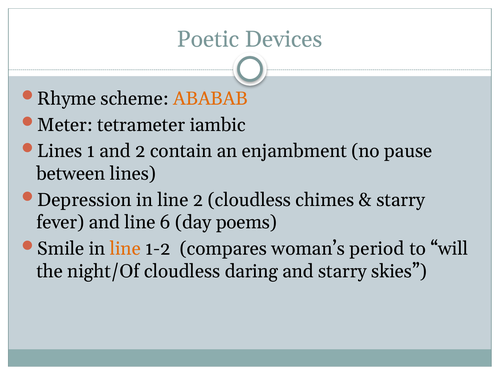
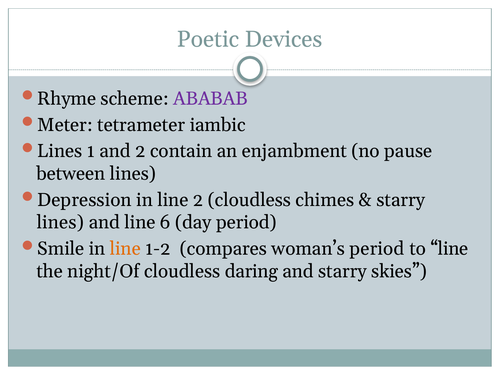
ABABAB colour: orange -> purple
fever at (60, 222): fever -> lines
day poems: poems -> period
to will: will -> line
